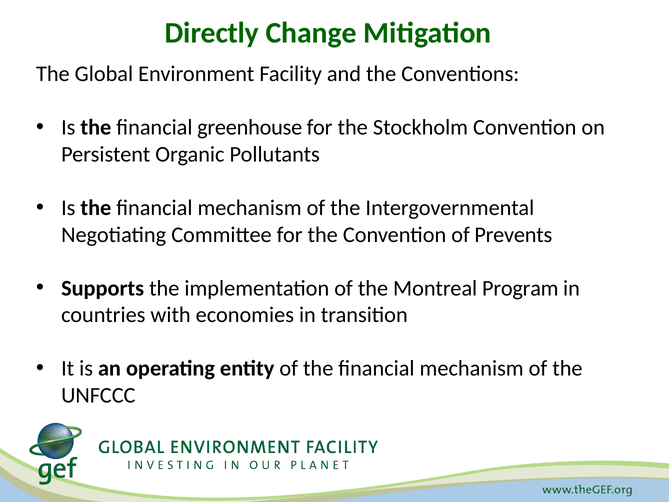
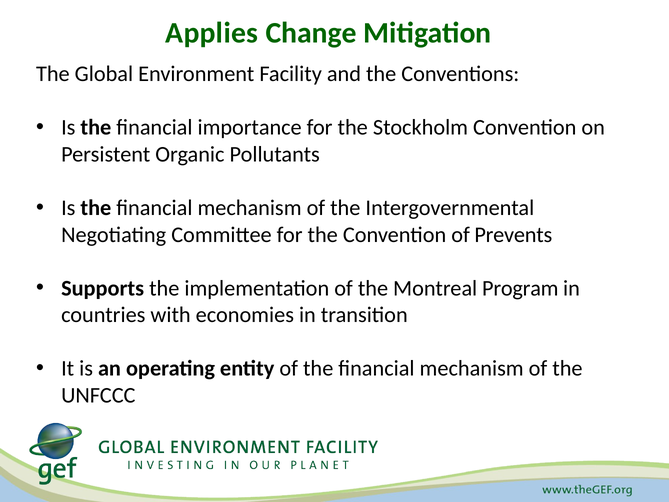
Directly: Directly -> Applies
greenhouse: greenhouse -> importance
